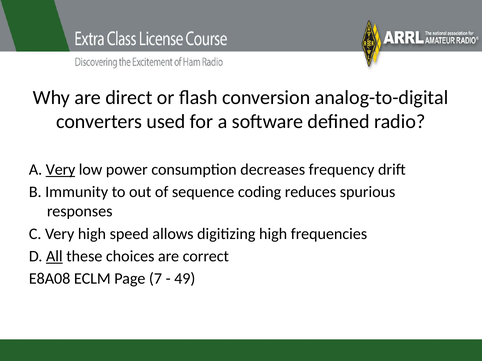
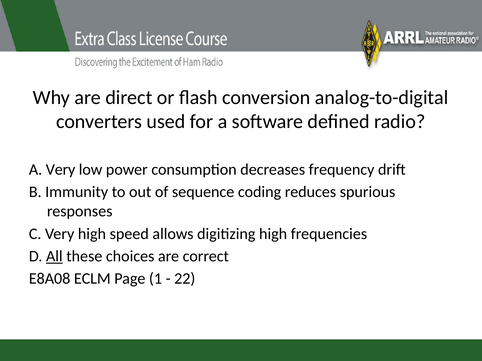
Very at (61, 170) underline: present -> none
7: 7 -> 1
49: 49 -> 22
